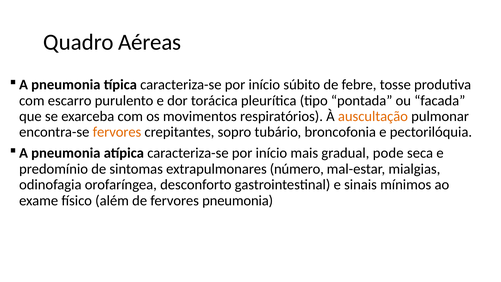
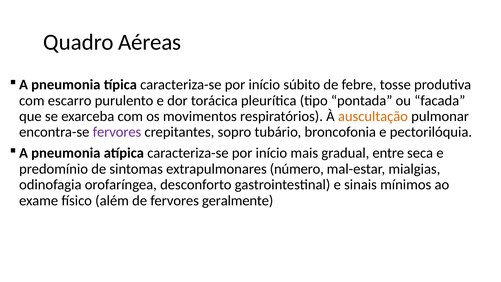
fervores at (117, 132) colour: orange -> purple
pode: pode -> entre
fervores pneumonia: pneumonia -> geralmente
